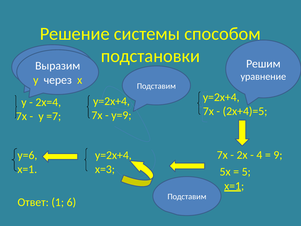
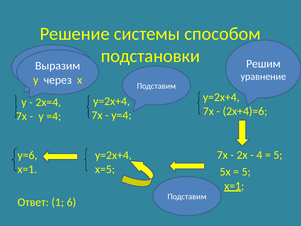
2х+4)=5: 2х+4)=5 -> 2х+4)=6
у=9: у=9 -> у=4
=7: =7 -> =4
9 at (278, 155): 9 -> 5
х=3: х=3 -> х=5
